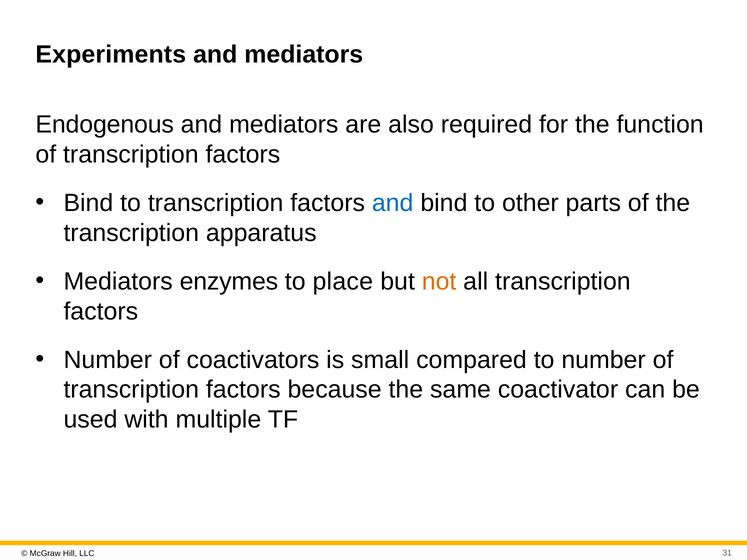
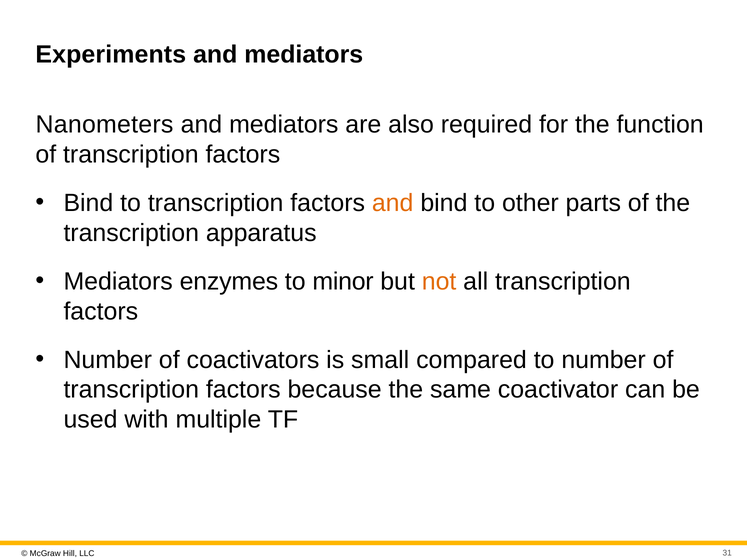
Endogenous: Endogenous -> Nanometers
and at (393, 203) colour: blue -> orange
place: place -> minor
